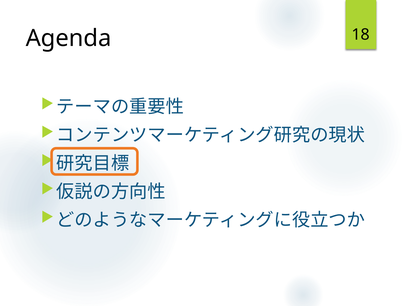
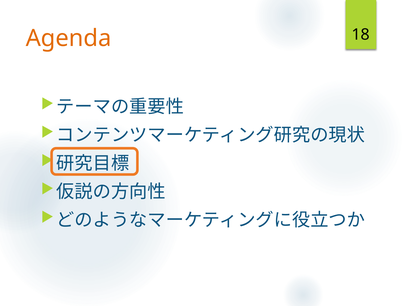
Agenda colour: black -> orange
